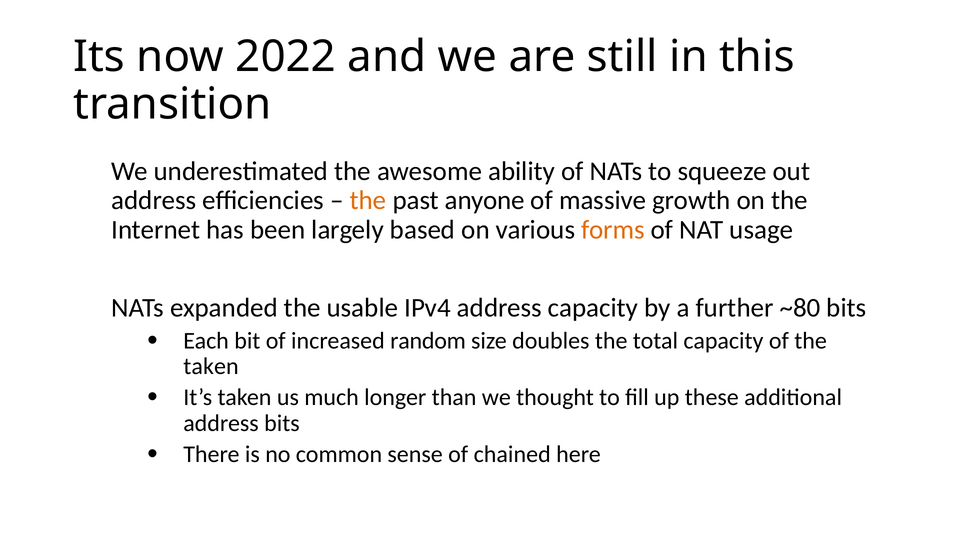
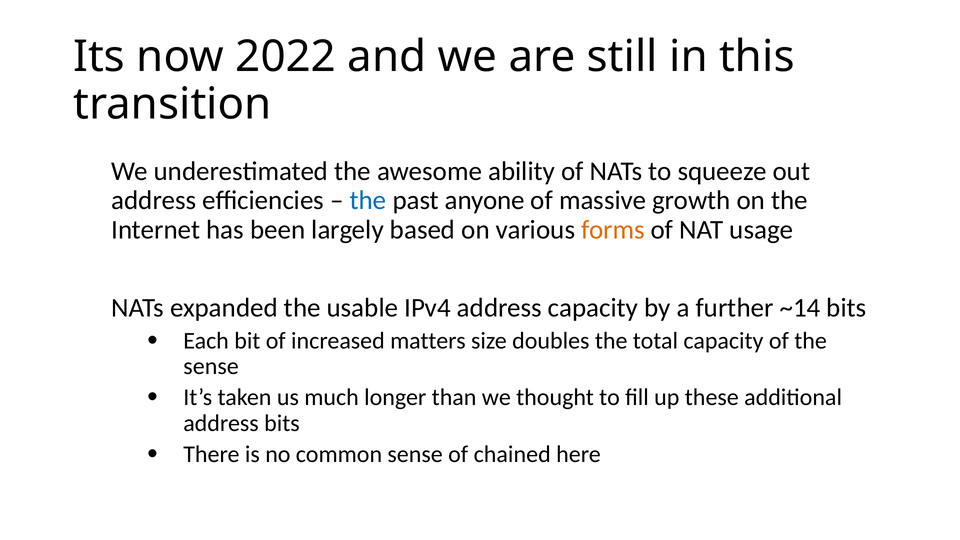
the at (368, 201) colour: orange -> blue
~80: ~80 -> ~14
random: random -> matters
taken at (211, 367): taken -> sense
